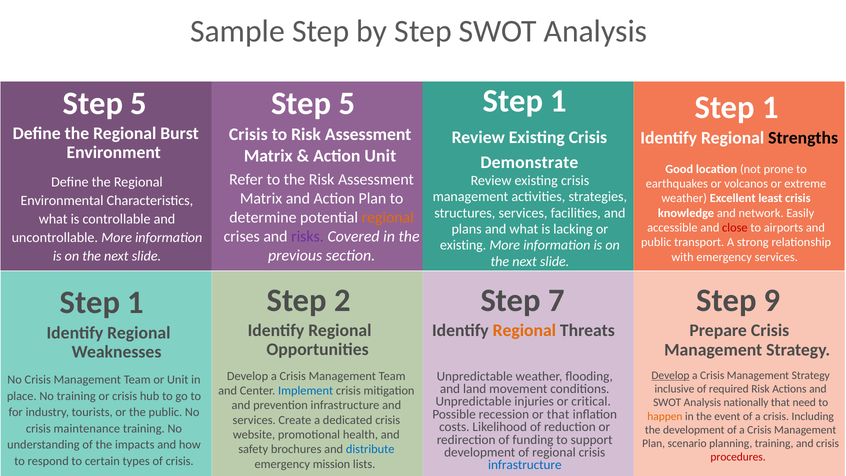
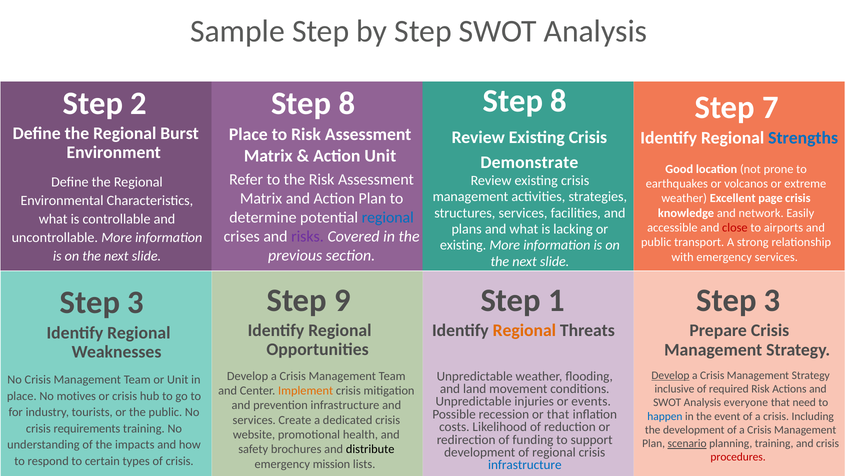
1 at (559, 101): 1 -> 8
5 at (139, 103): 5 -> 2
5 at (347, 103): 5 -> 8
1 at (770, 108): 1 -> 7
Crisis at (248, 135): Crisis -> Place
Strengths colour: black -> blue
least: least -> page
regional at (388, 217) colour: orange -> blue
2: 2 -> 9
7: 7 -> 1
9 at (772, 300): 9 -> 3
1 at (136, 302): 1 -> 3
Implement colour: blue -> orange
No training: training -> motives
critical: critical -> events
nationally: nationally -> everyone
happen colour: orange -> blue
maintenance: maintenance -> requirements
scenario underline: none -> present
distribute colour: blue -> black
